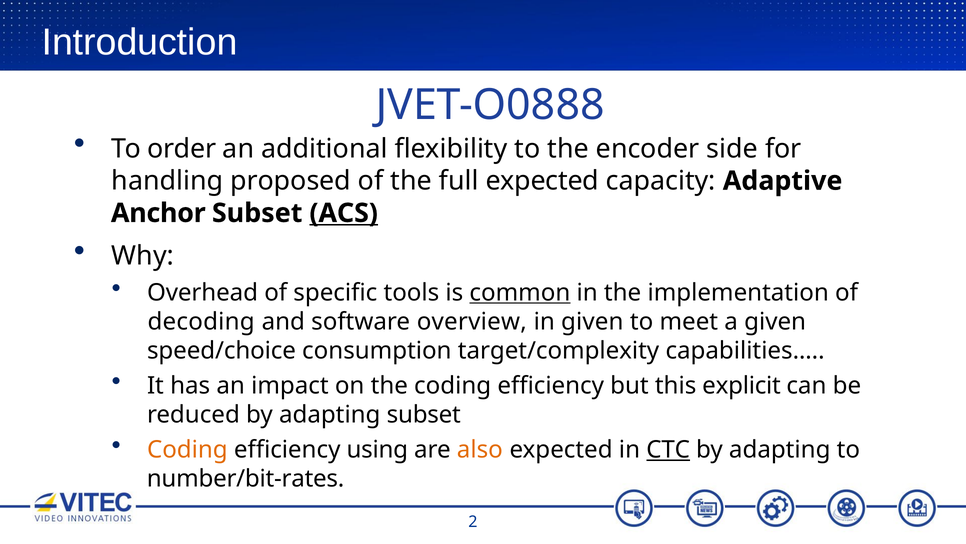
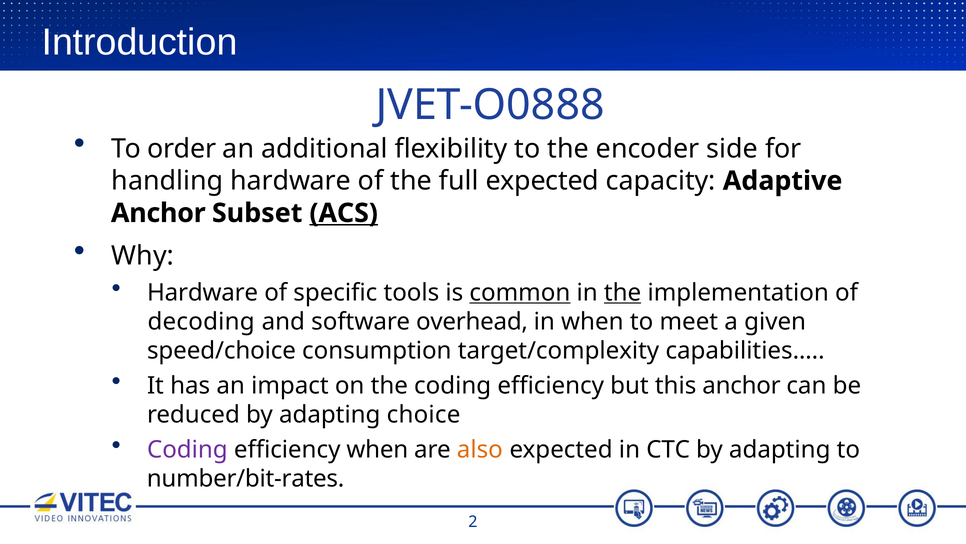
handling proposed: proposed -> hardware
Overhead at (203, 292): Overhead -> Hardware
the at (623, 292) underline: none -> present
overview: overview -> overhead
in given: given -> when
this explicit: explicit -> anchor
adapting subset: subset -> choice
Coding at (187, 449) colour: orange -> purple
efficiency using: using -> when
CTC underline: present -> none
